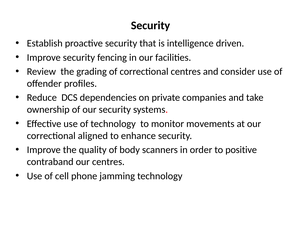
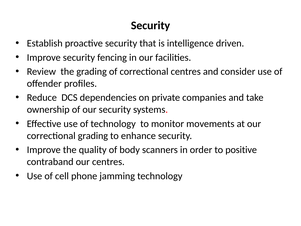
correctional aligned: aligned -> grading
